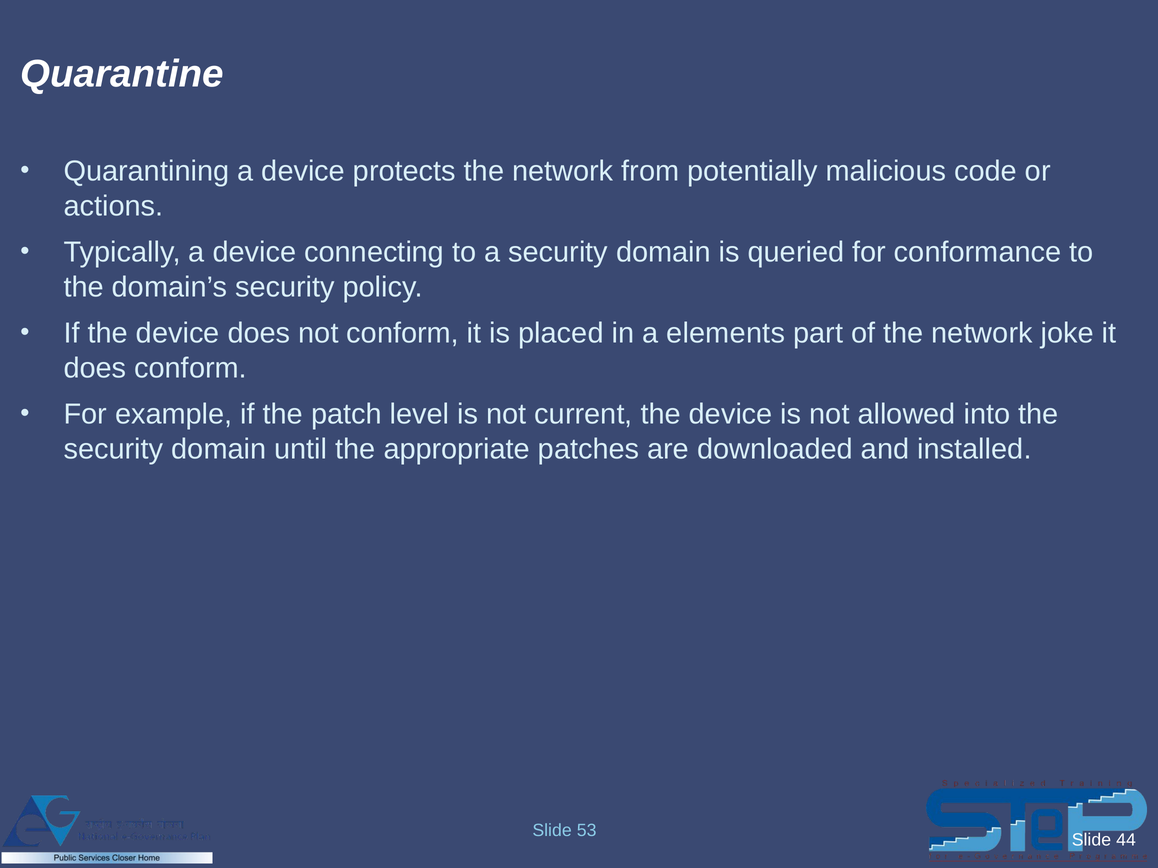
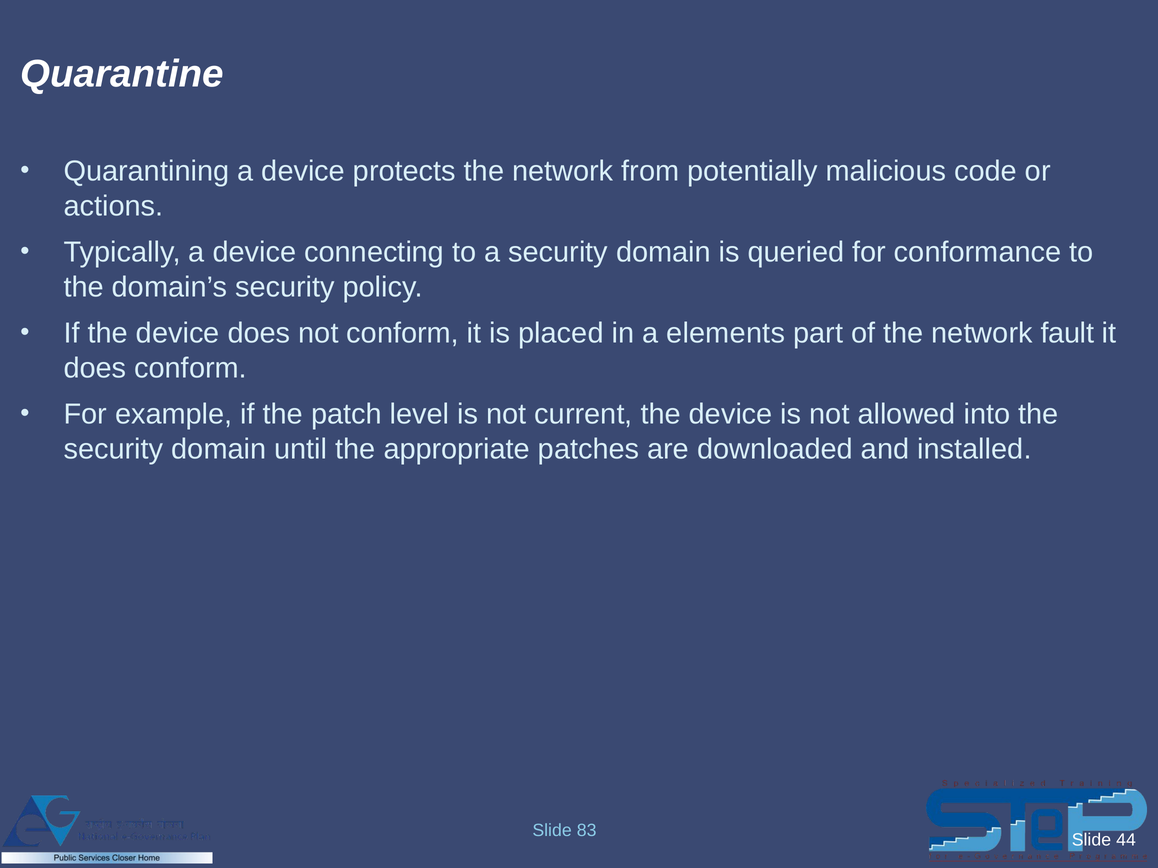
joke: joke -> fault
53: 53 -> 83
